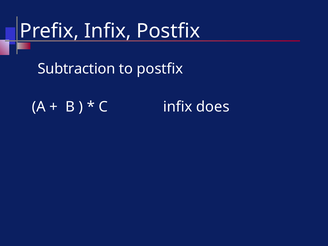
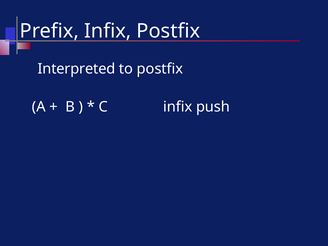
Subtraction: Subtraction -> Interpreted
does: does -> push
